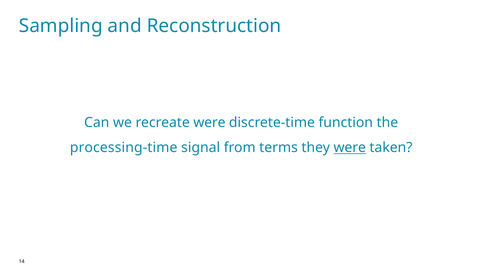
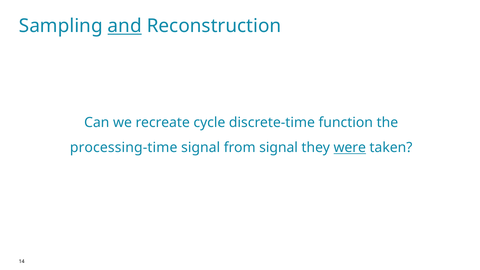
and underline: none -> present
recreate were: were -> cycle
from terms: terms -> signal
